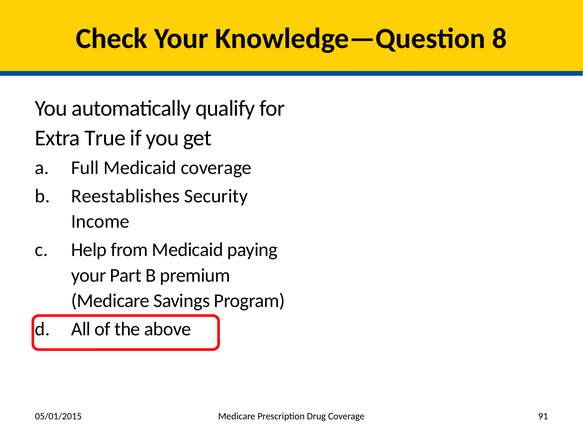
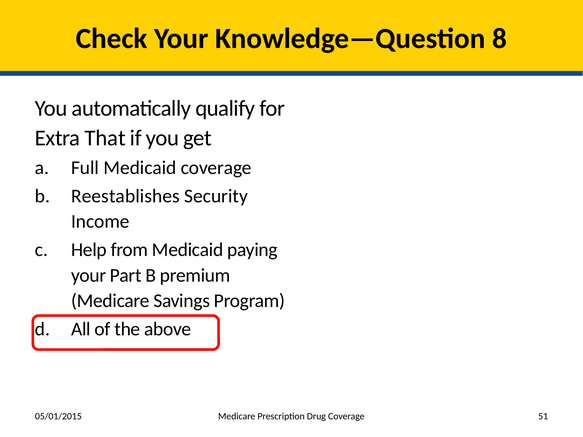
True: True -> That
91: 91 -> 51
